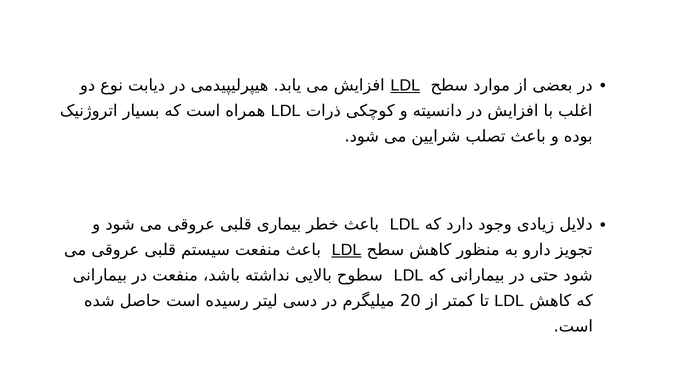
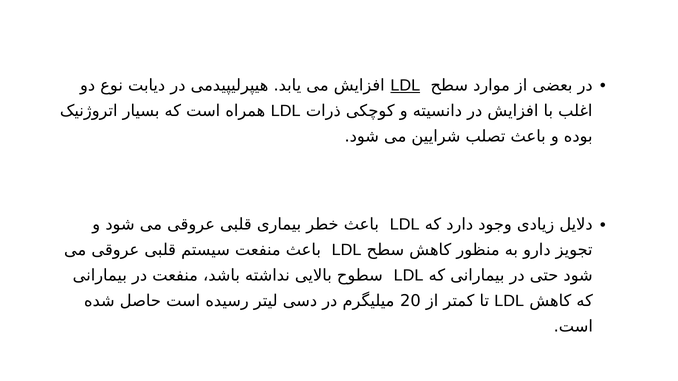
LDL at (347, 250) underline: present -> none
